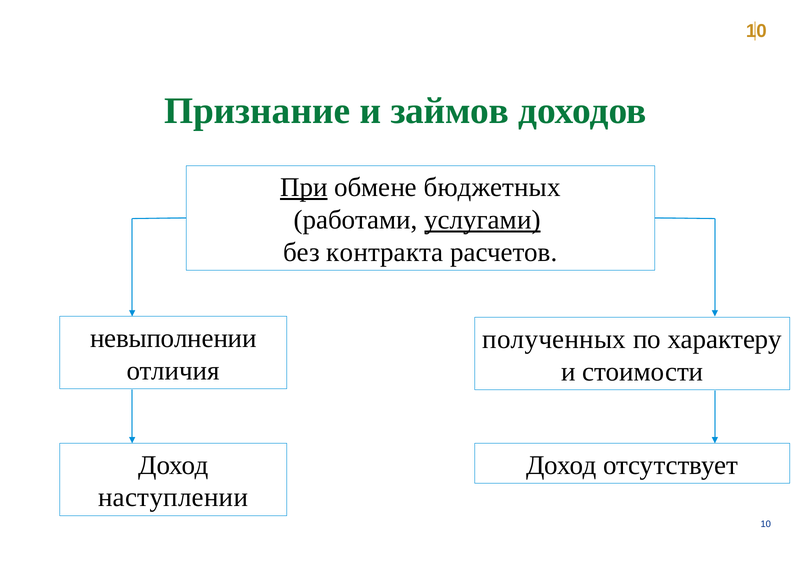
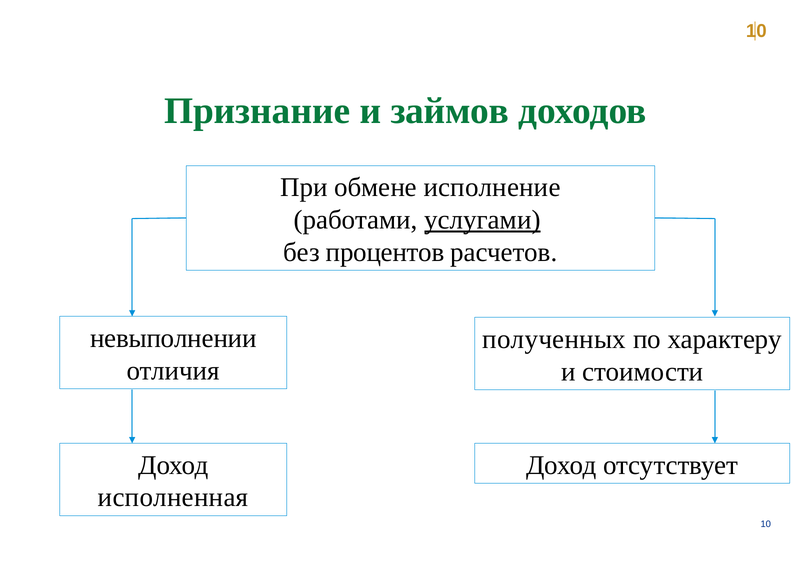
При underline: present -> none
бюджетных: бюджетных -> исполнение
контракта: контракта -> процентов
наступлении: наступлении -> исполненная
